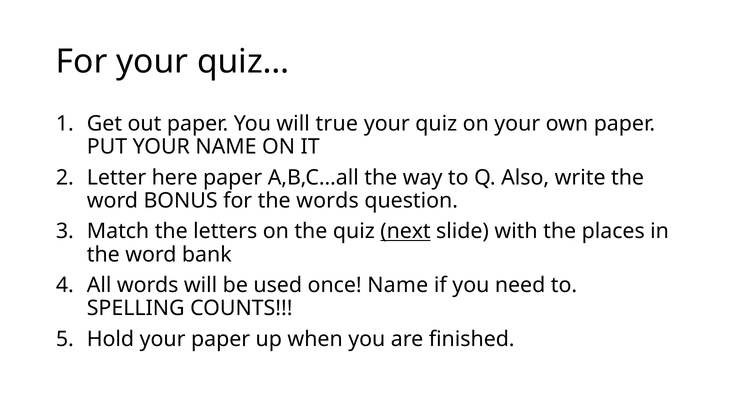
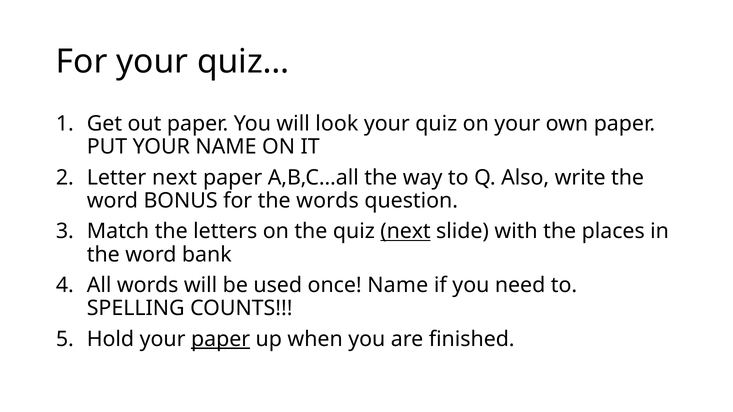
true: true -> look
Letter here: here -> next
paper at (221, 339) underline: none -> present
